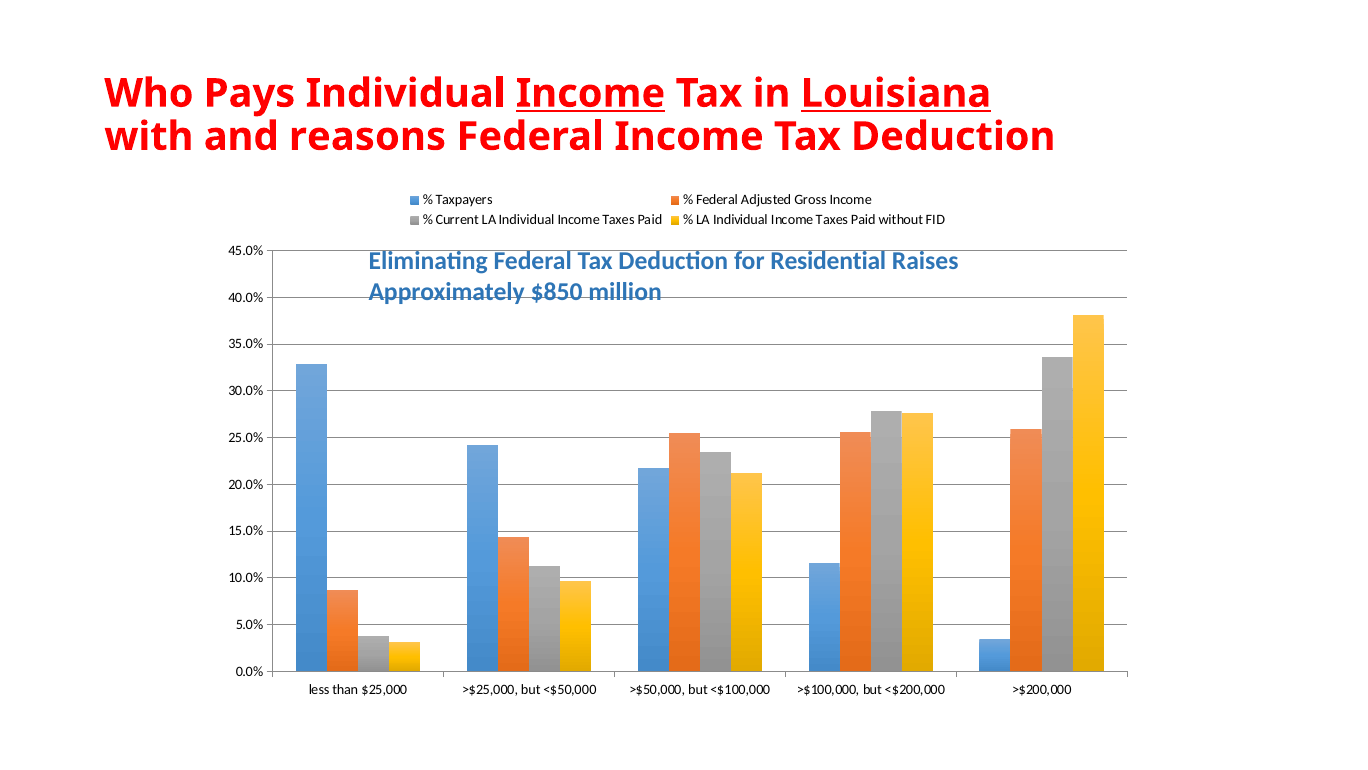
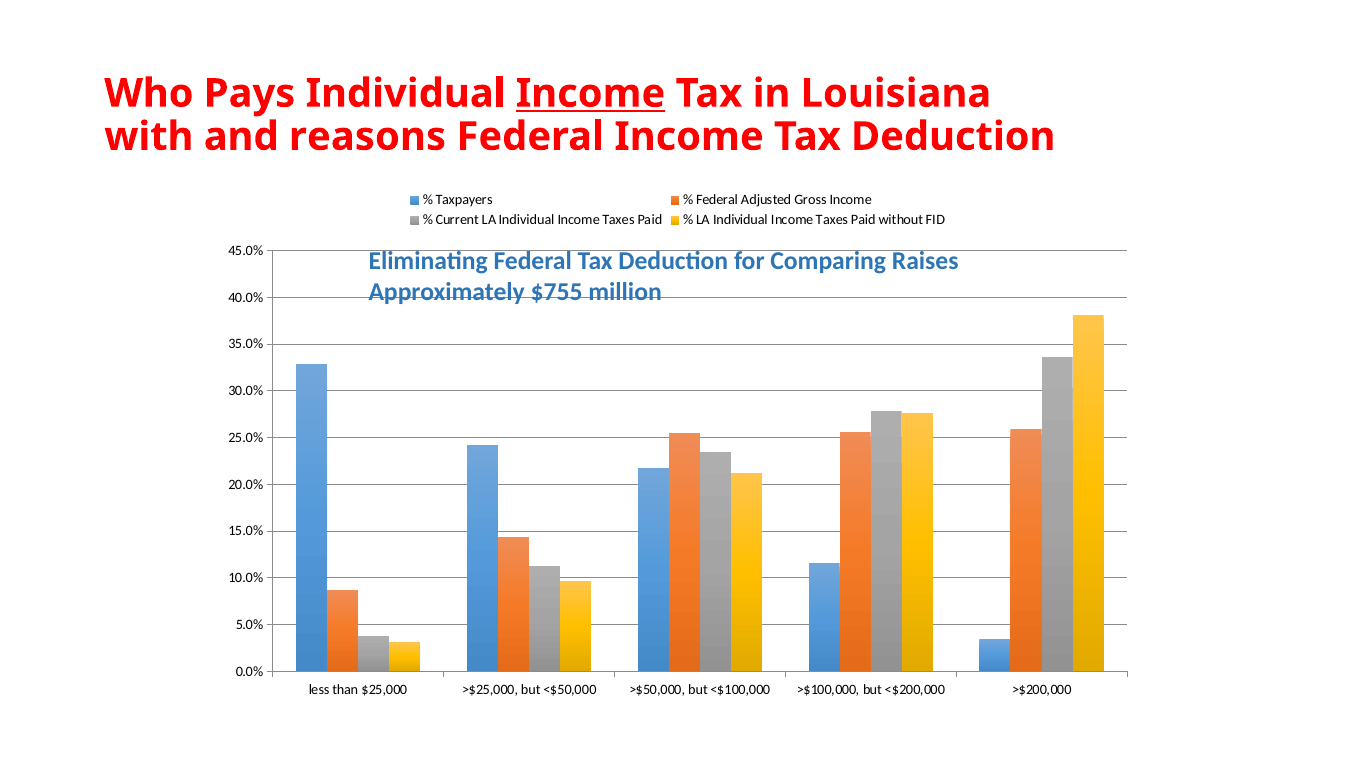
Louisiana underline: present -> none
Residential: Residential -> Comparing
$850: $850 -> $755
